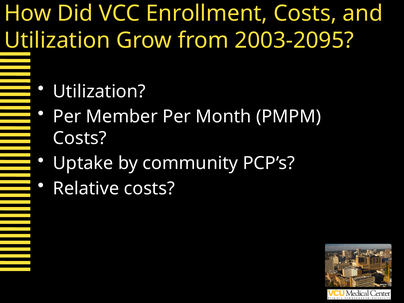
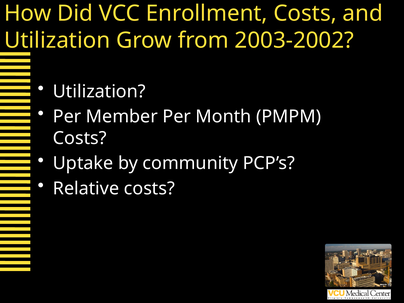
2003-2095: 2003-2095 -> 2003-2002
